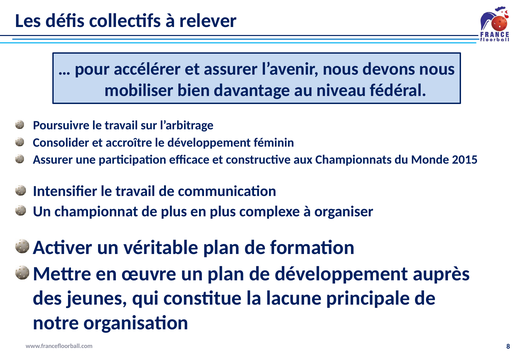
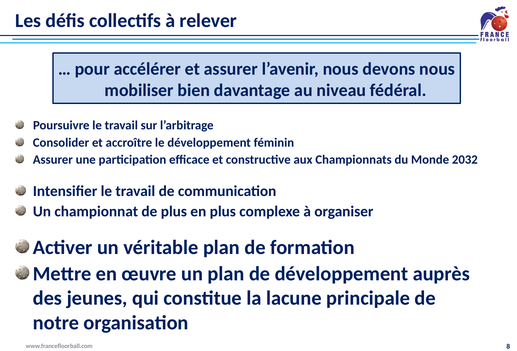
2015: 2015 -> 2032
